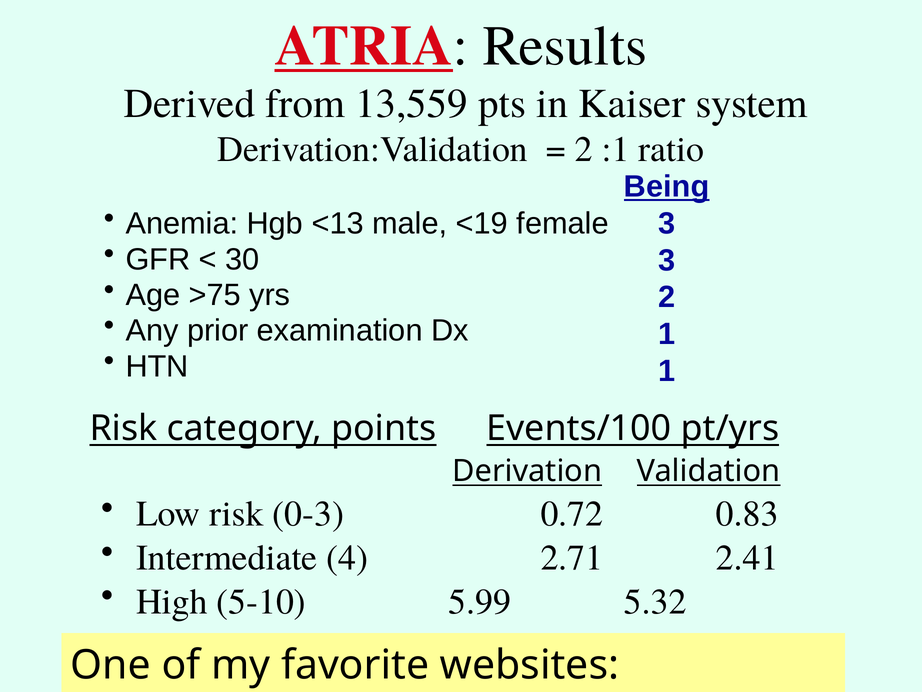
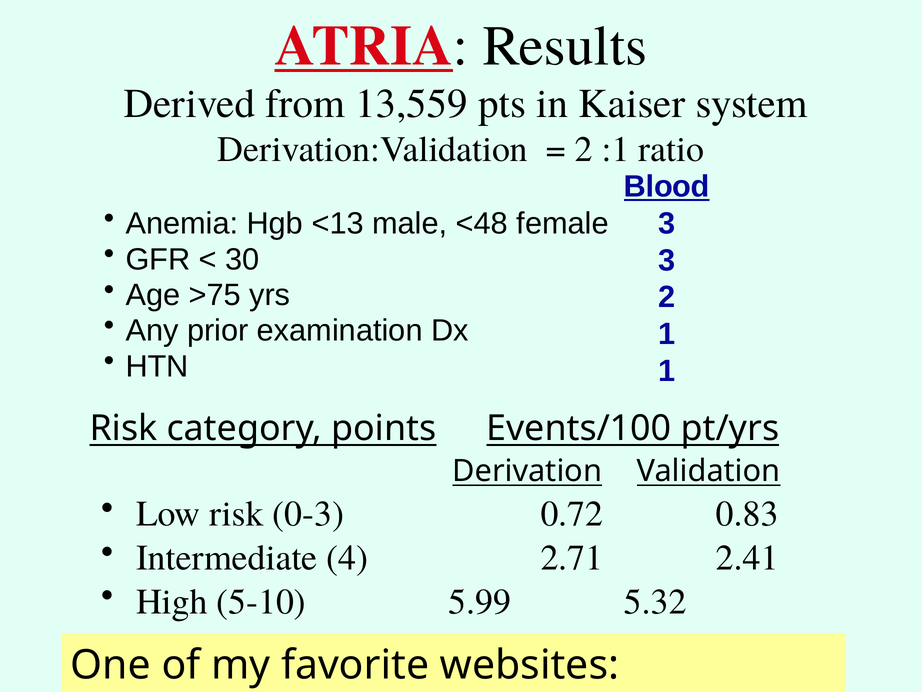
Being: Being -> Blood
<19: <19 -> <48
